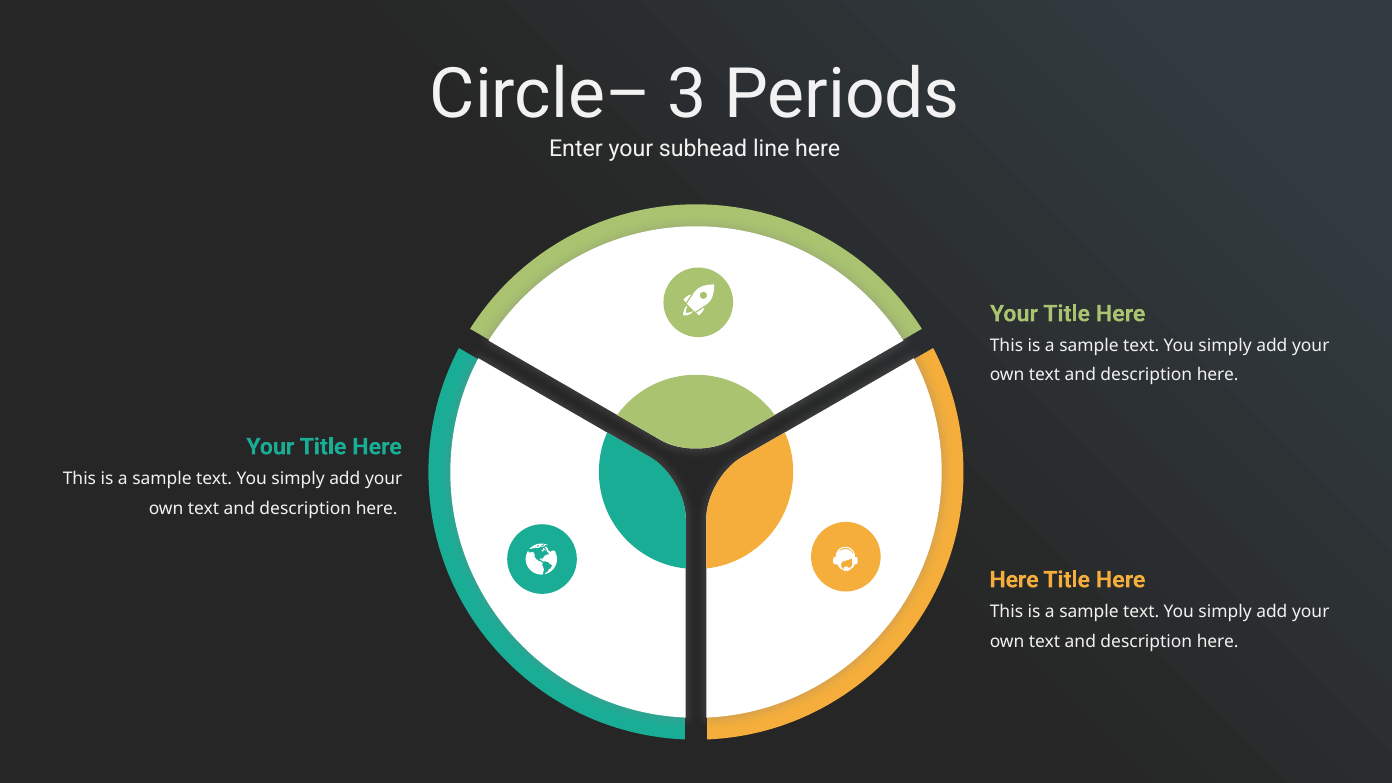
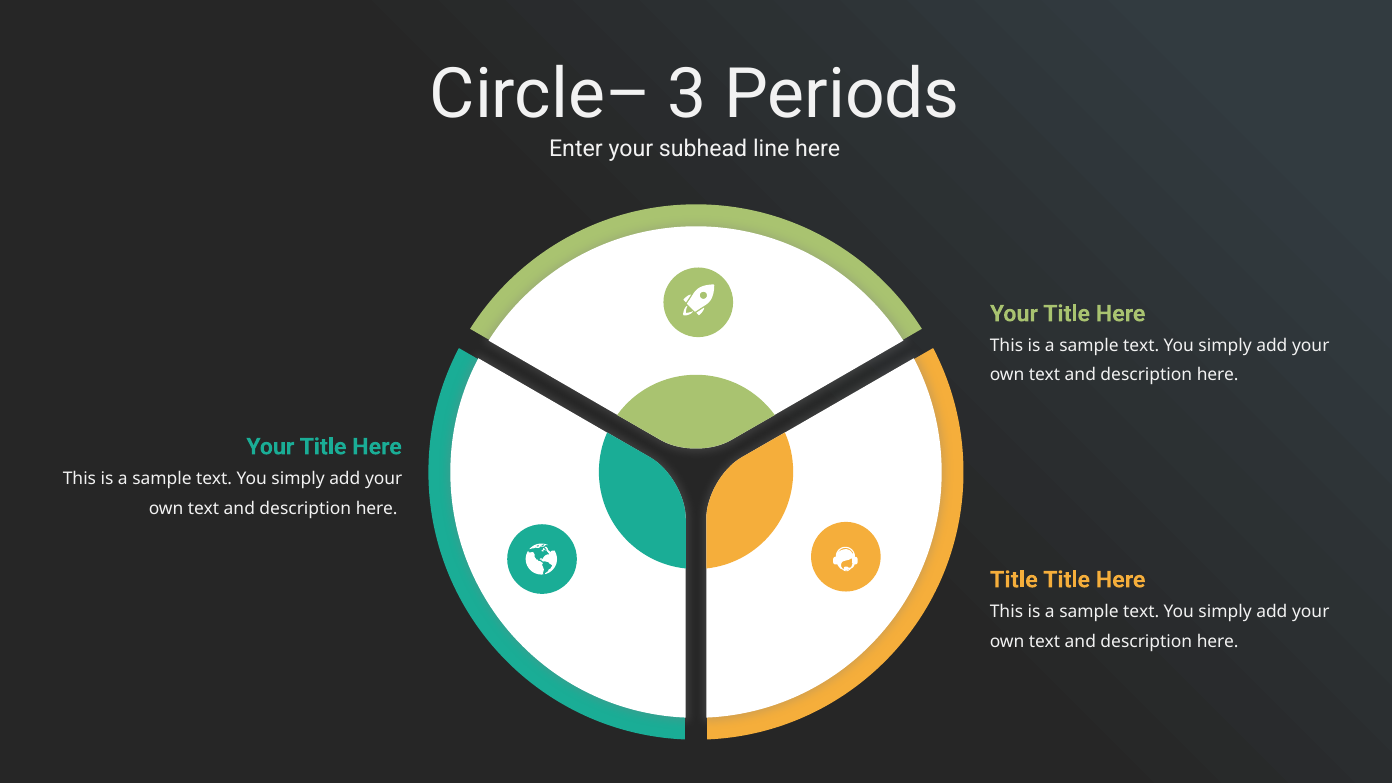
Here at (1014, 580): Here -> Title
